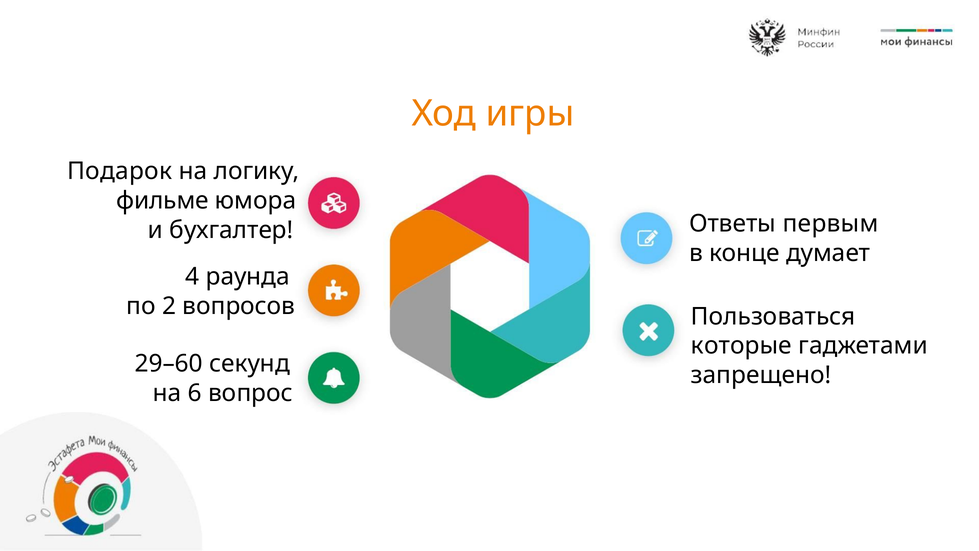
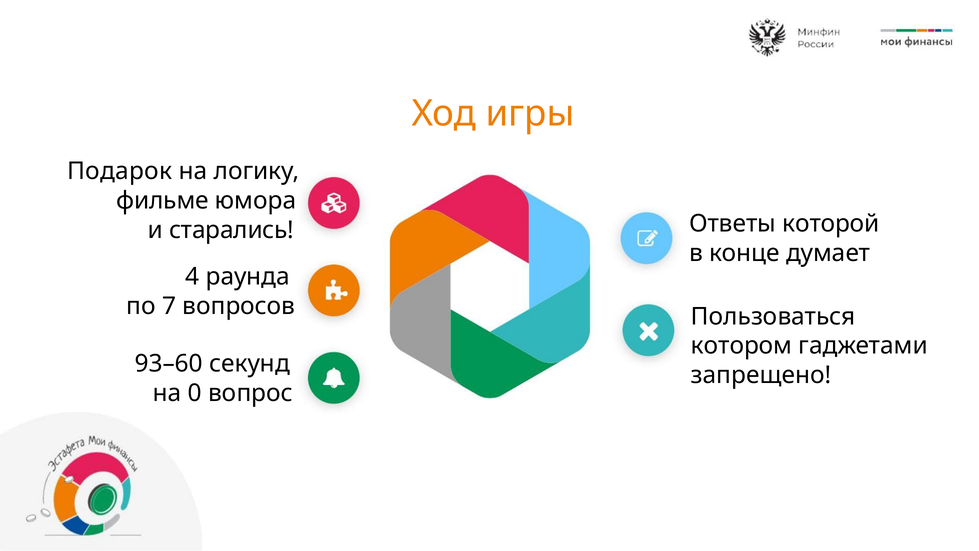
бухгалтер: бухгалтер -> старались
первым: первым -> которой
2: 2 -> 7
которые: которые -> котором
29–60: 29–60 -> 93–60
6: 6 -> 0
